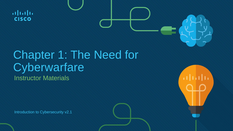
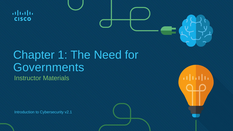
Cyberwarfare: Cyberwarfare -> Governments
